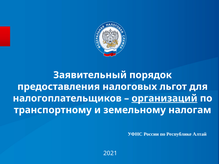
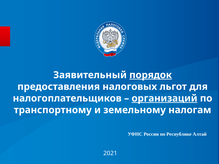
порядок underline: none -> present
